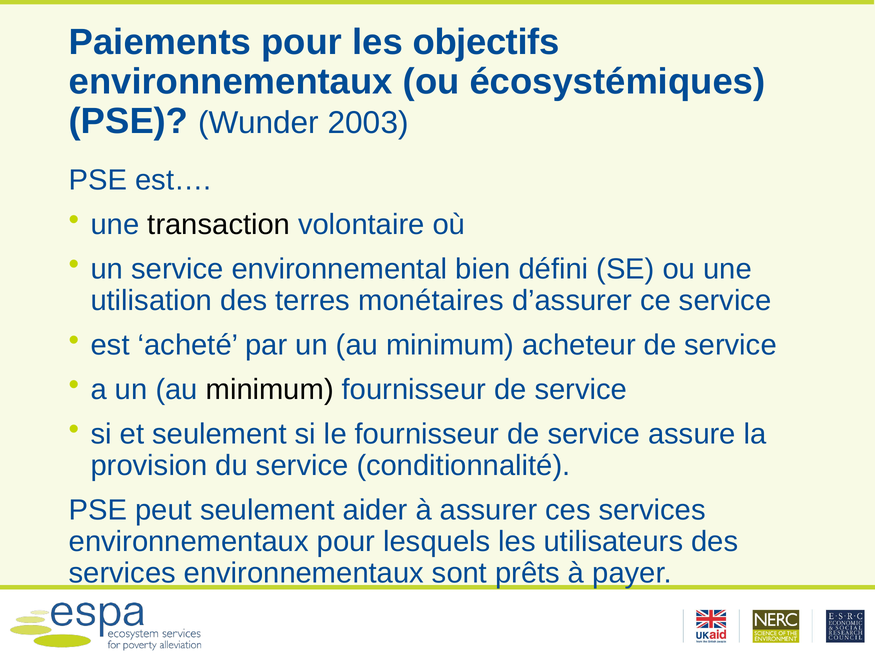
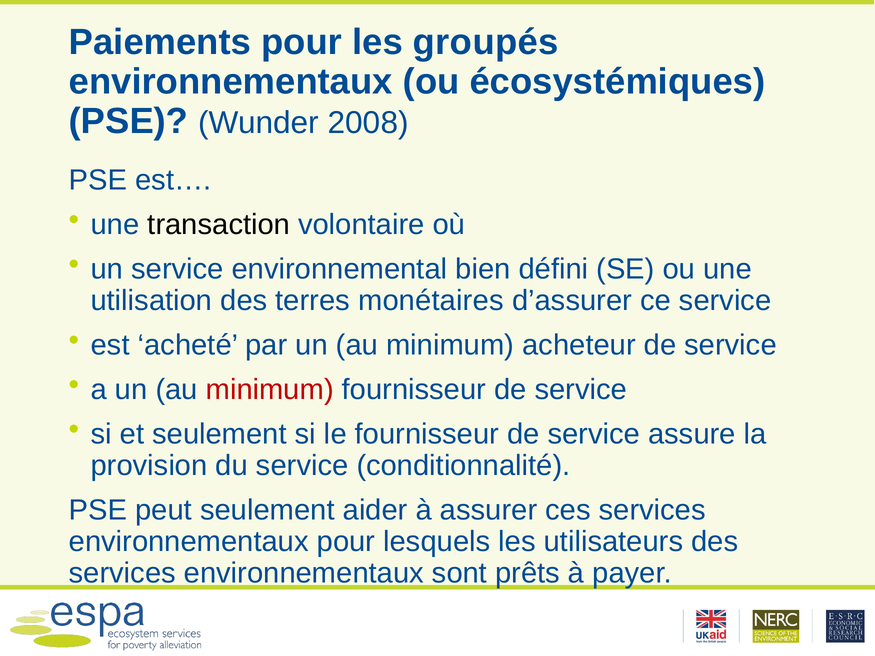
objectifs: objectifs -> groupés
2003: 2003 -> 2008
minimum at (270, 390) colour: black -> red
